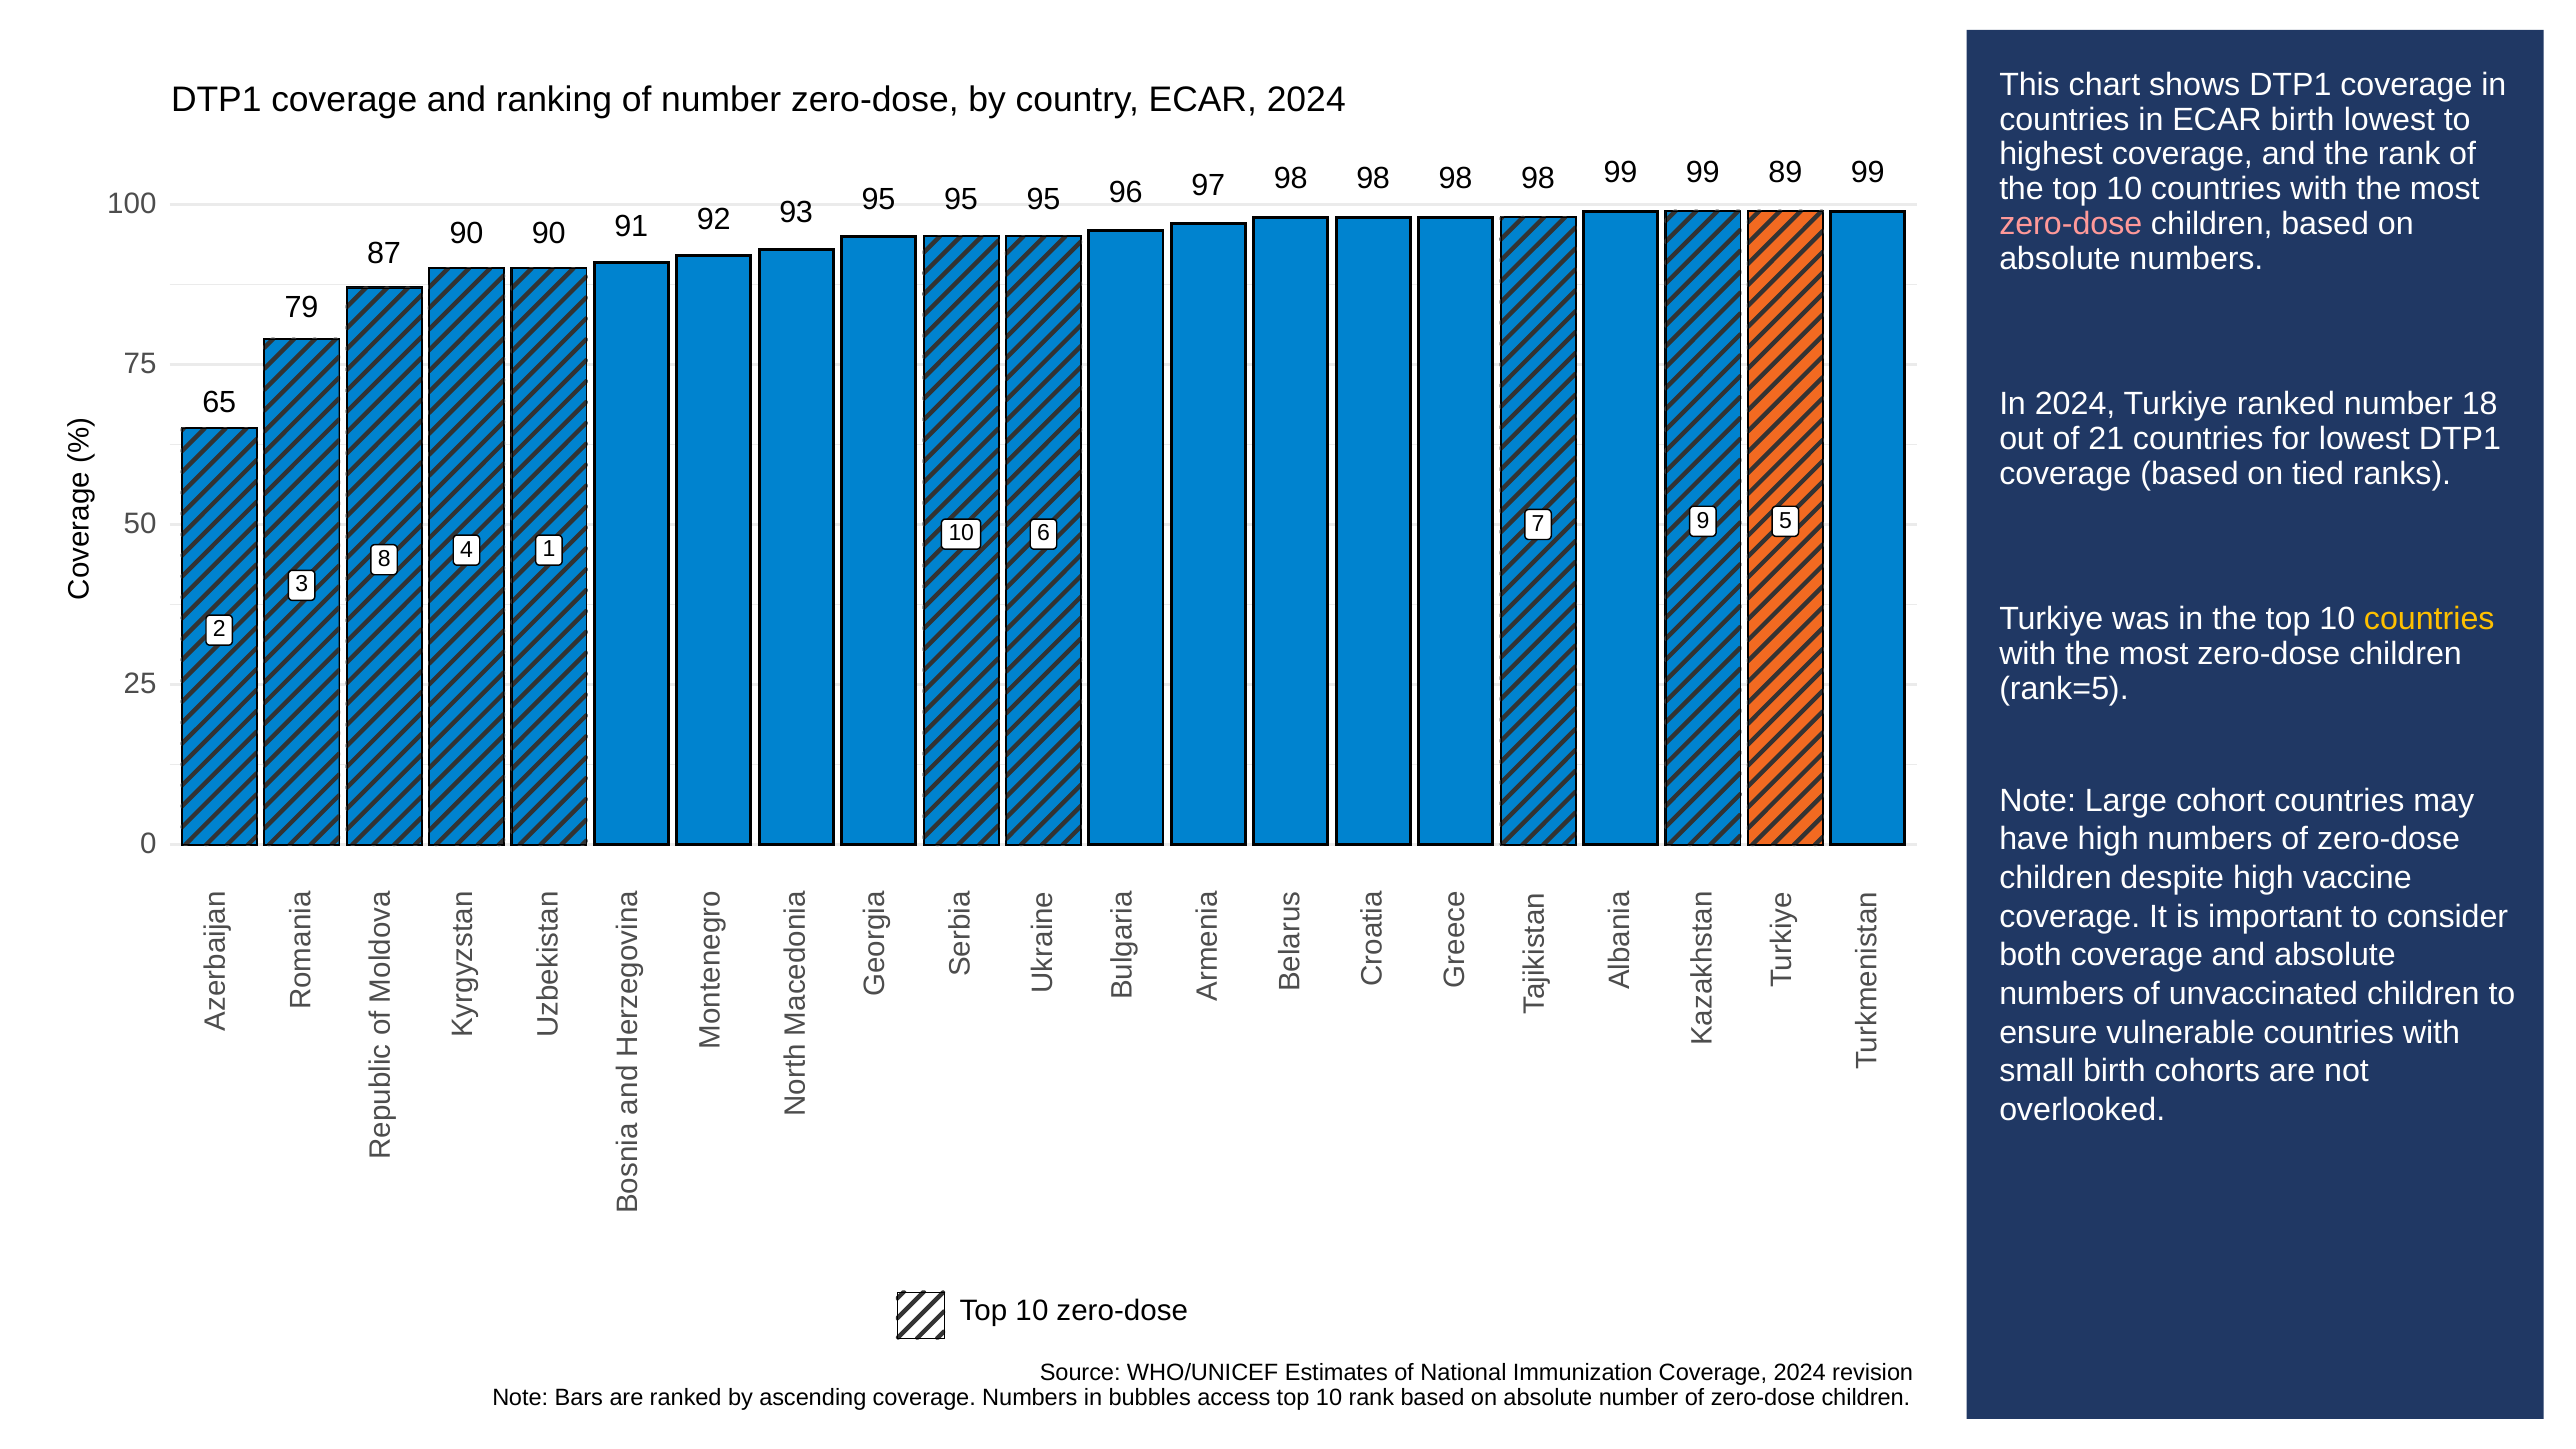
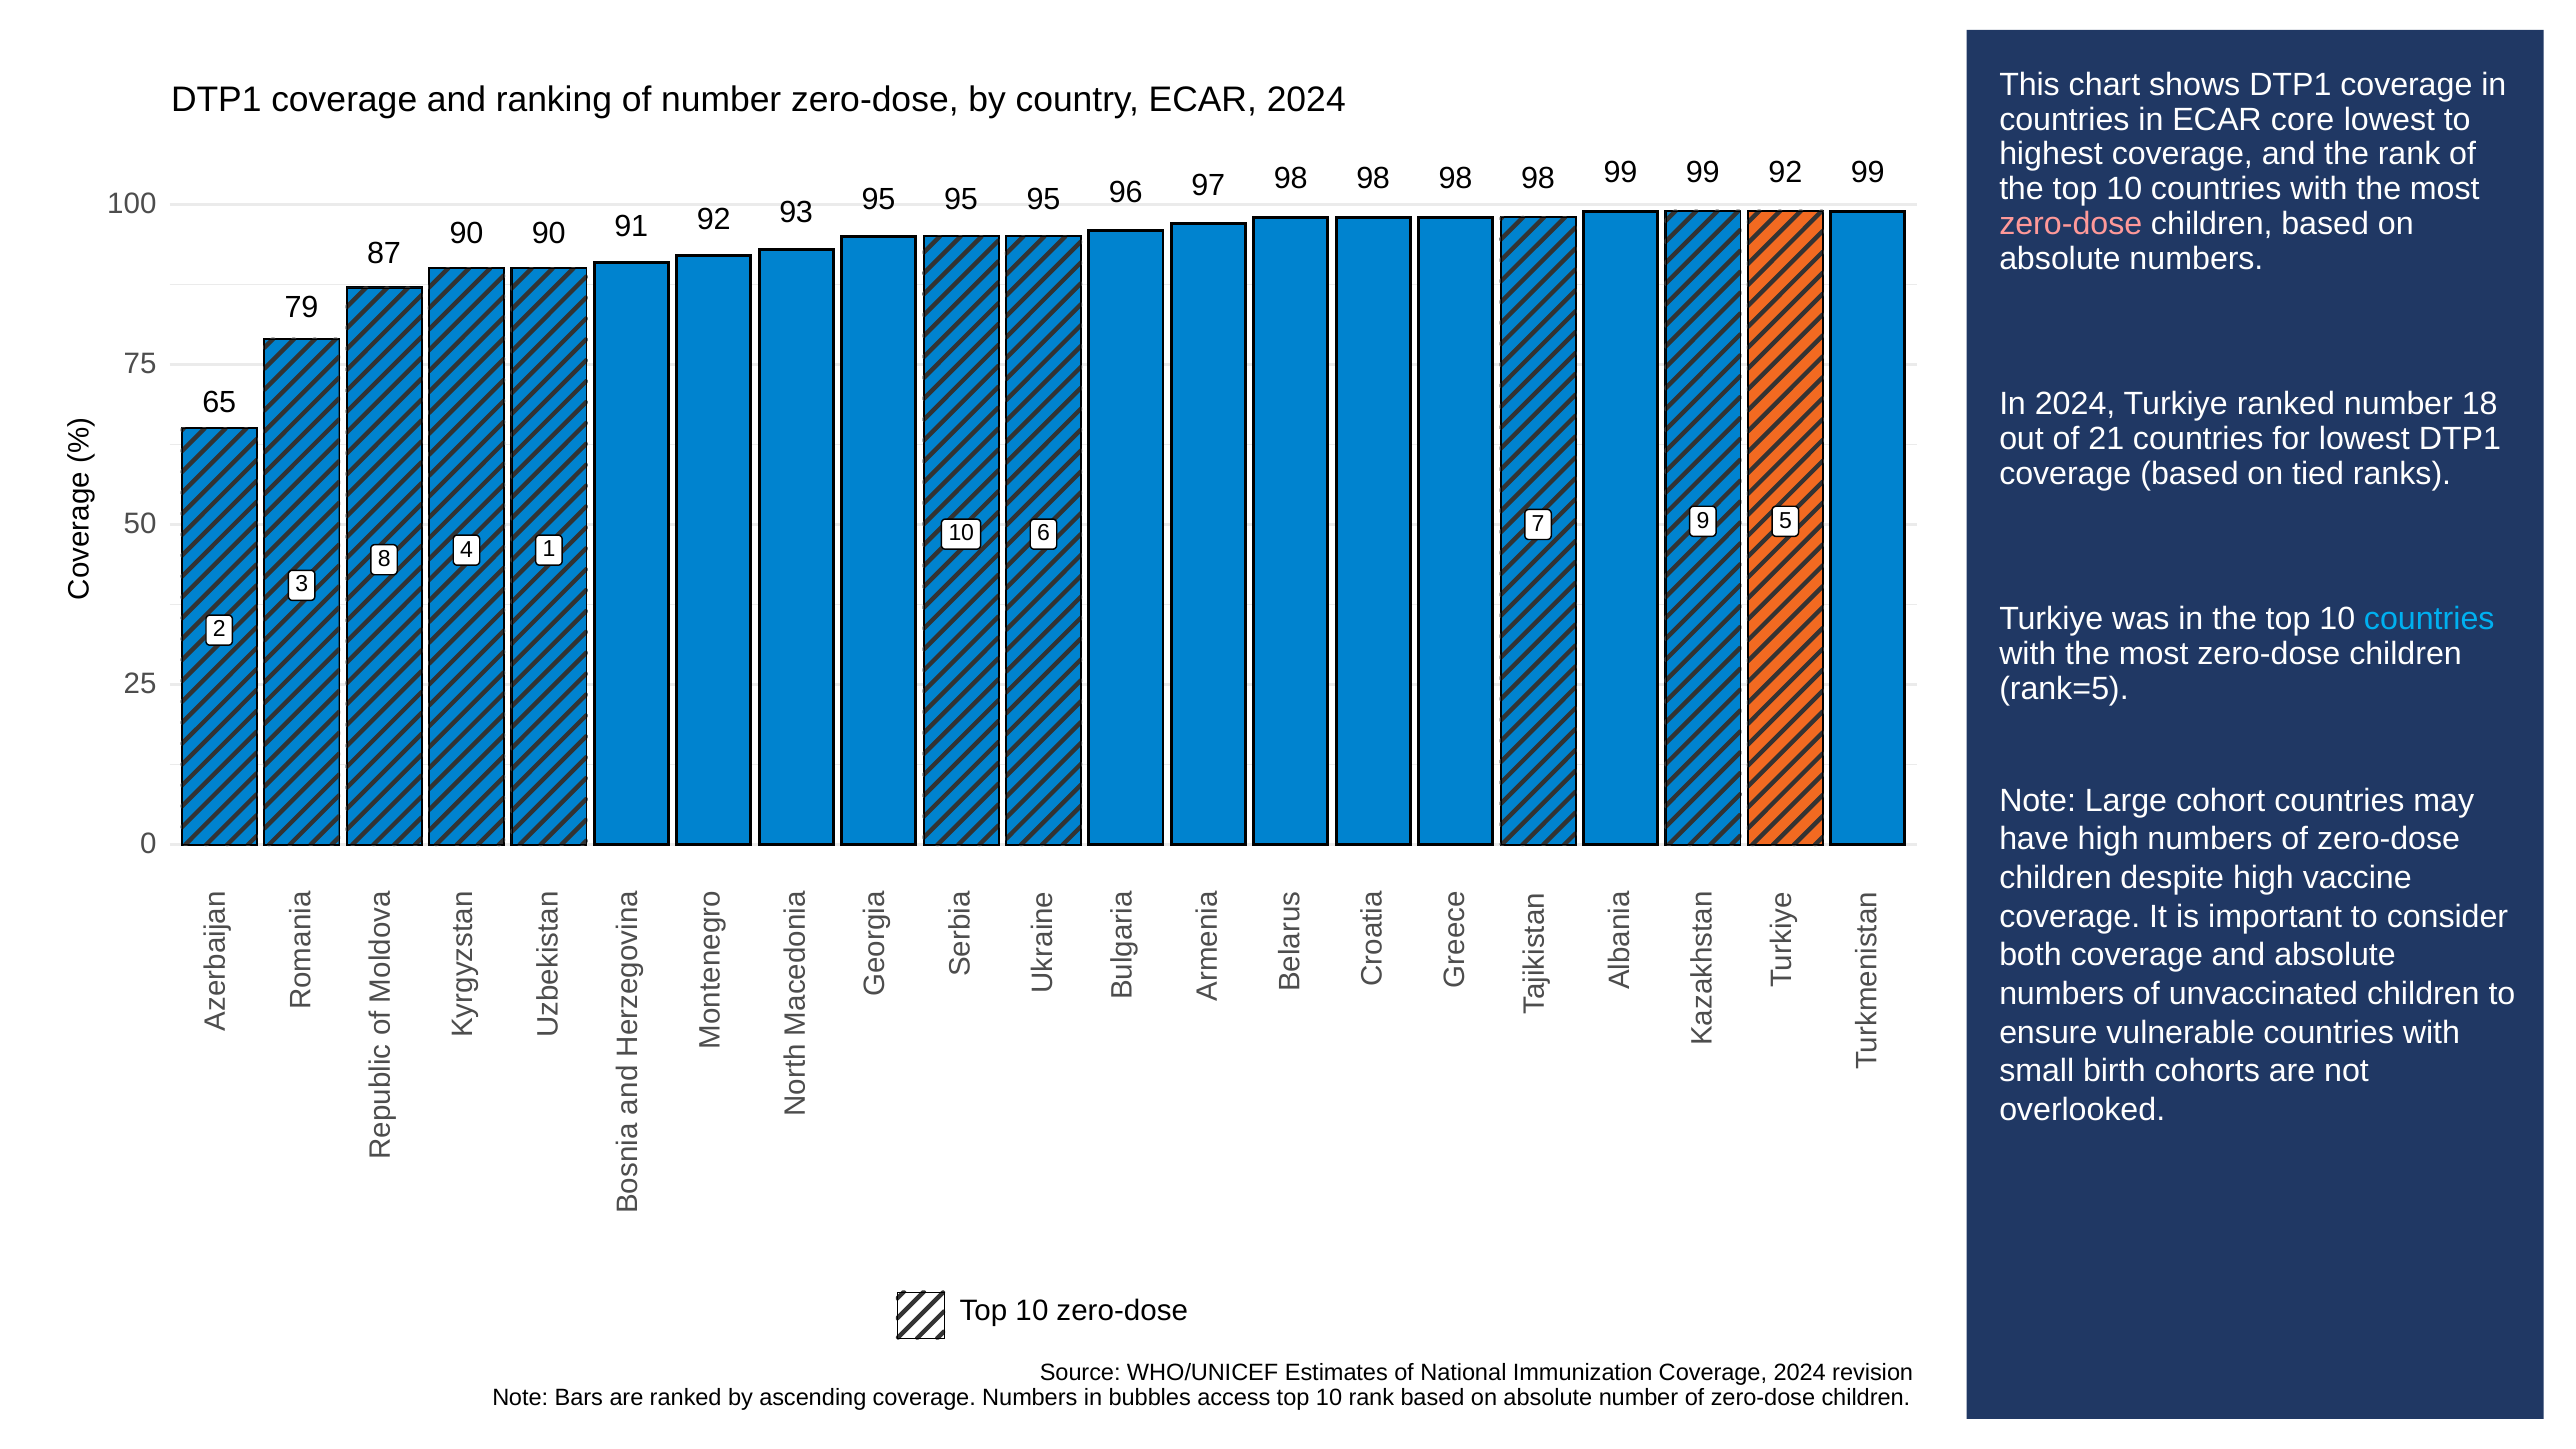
ECAR birth: birth -> core
98 89: 89 -> 92
countries at (2429, 619) colour: yellow -> light blue
